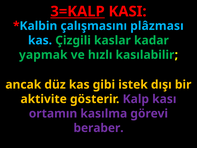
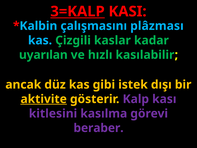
yapmak: yapmak -> uyarılan
aktivite underline: none -> present
ortamın: ortamın -> kitlesini
